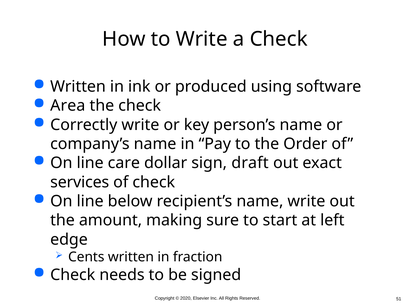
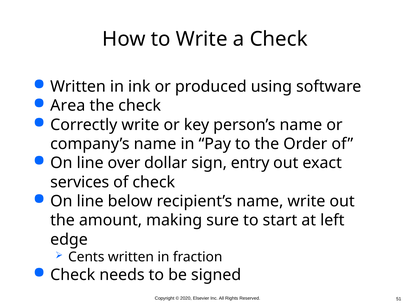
care: care -> over
draft: draft -> entry
